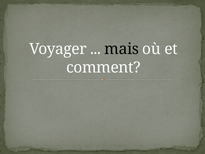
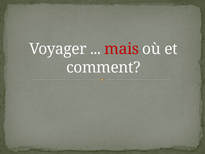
mais colour: black -> red
